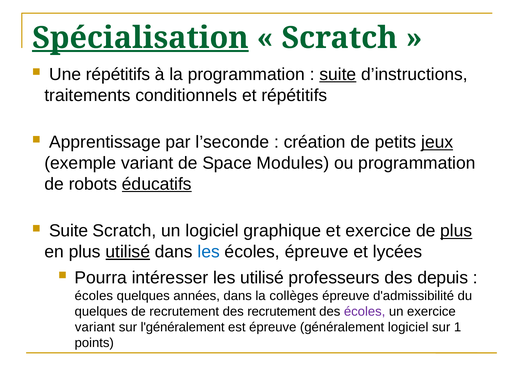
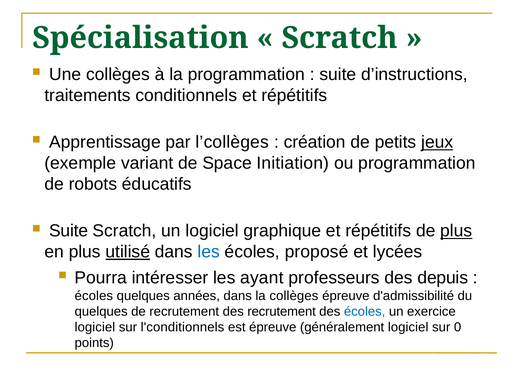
Spécialisation underline: present -> none
Une répétitifs: répétitifs -> collèges
suite at (338, 74) underline: present -> none
l’seconde: l’seconde -> l’collèges
Modules: Modules -> Initiation
éducatifs underline: present -> none
graphique et exercice: exercice -> répétitifs
écoles épreuve: épreuve -> proposé
les utilisé: utilisé -> ayant
écoles at (365, 312) colour: purple -> blue
variant at (95, 327): variant -> logiciel
l'généralement: l'généralement -> l'conditionnels
1: 1 -> 0
